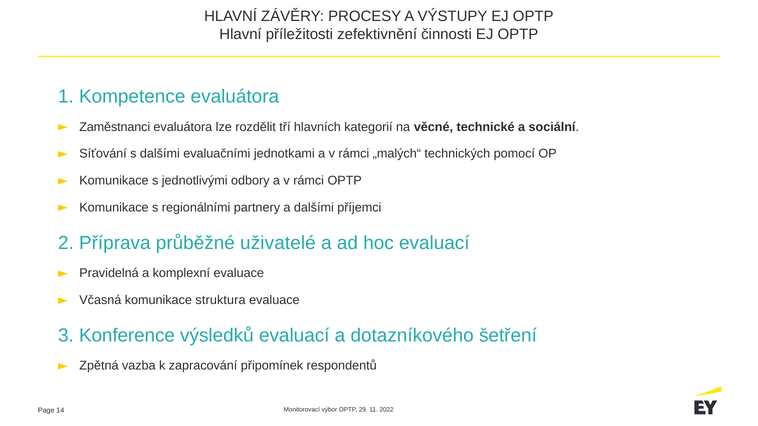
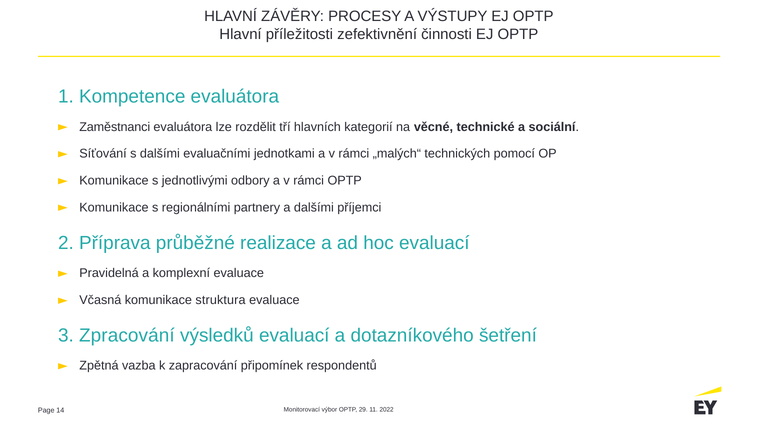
uživatelé: uživatelé -> realizace
Konference: Konference -> Zpracování
